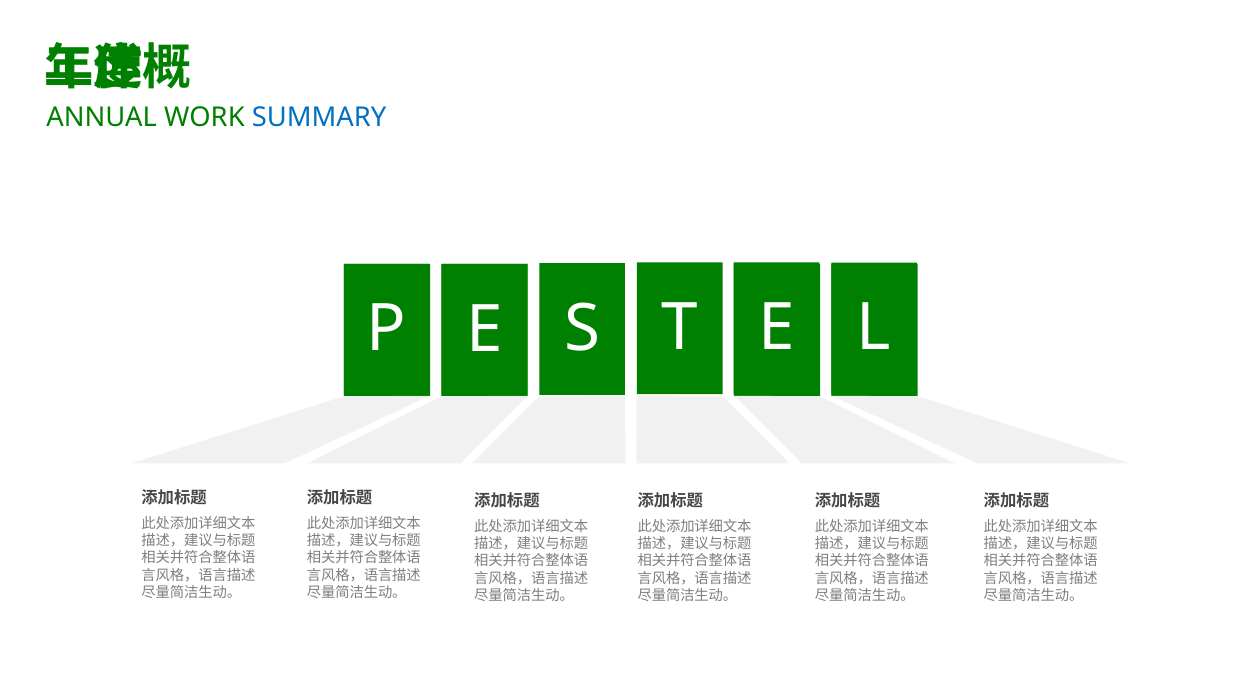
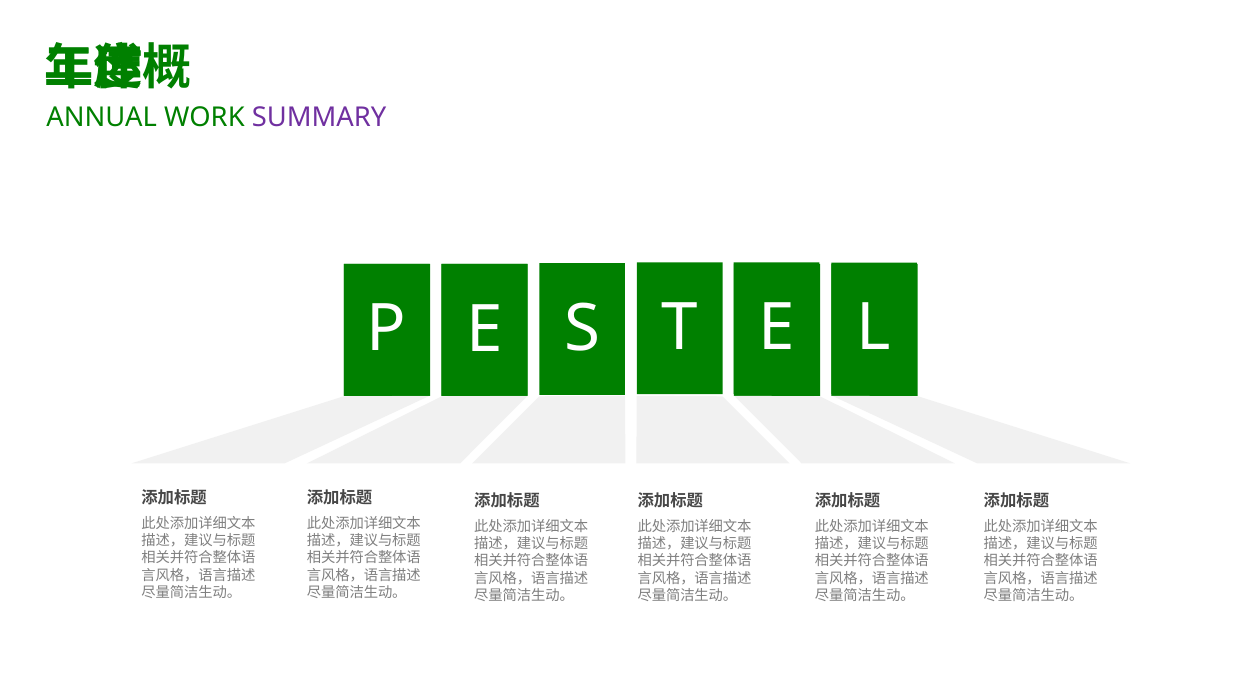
SUMMARY colour: blue -> purple
